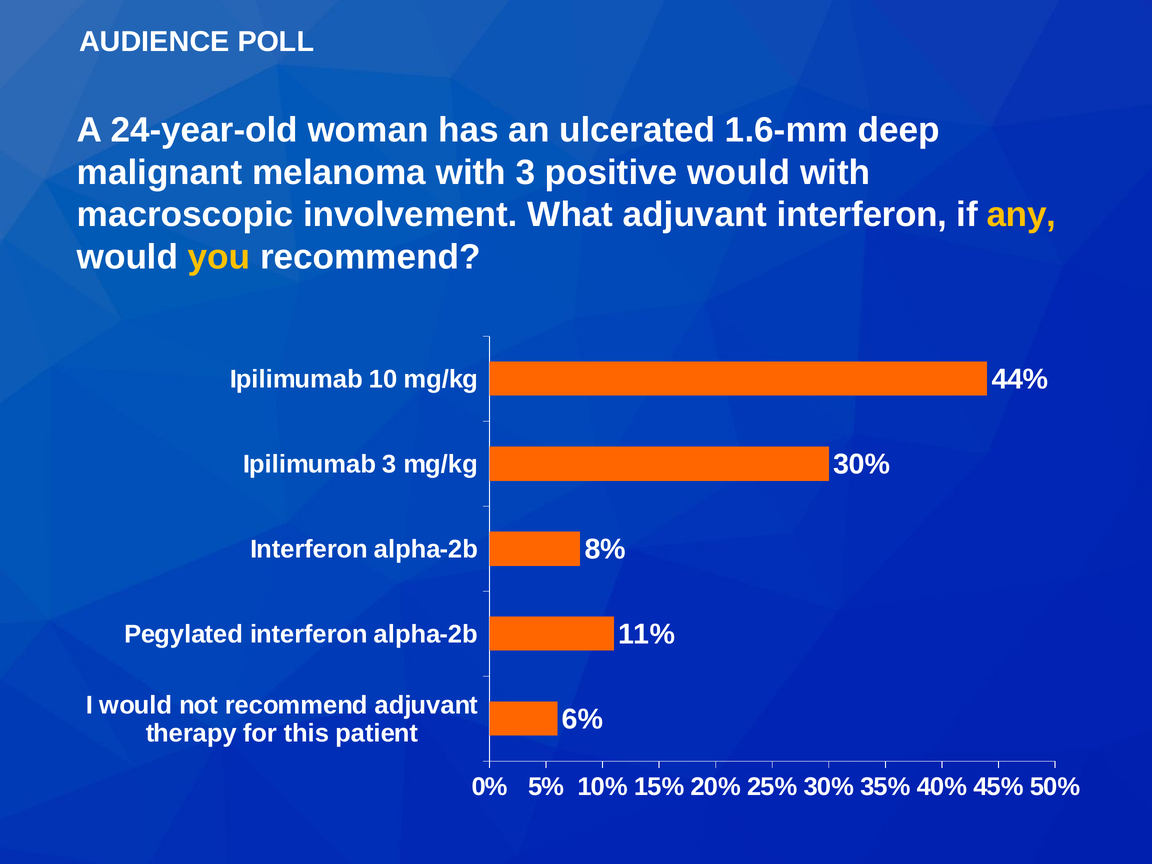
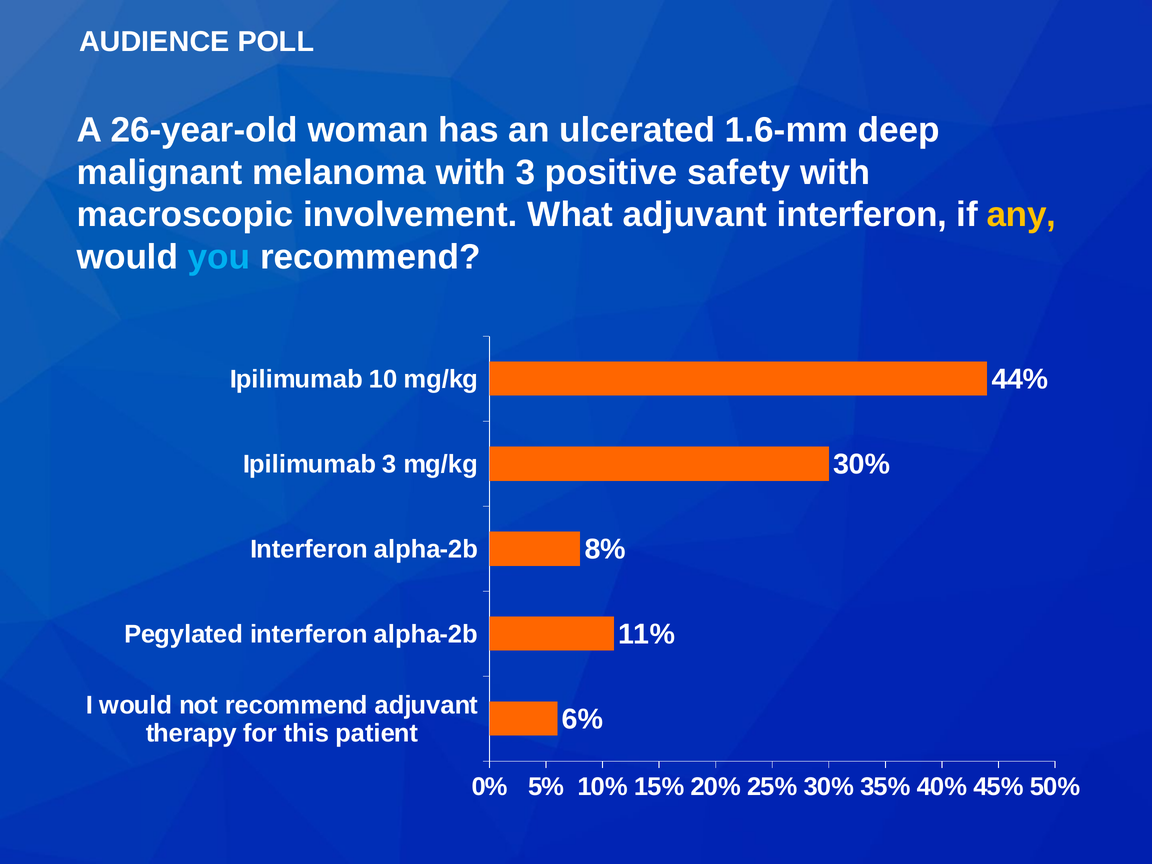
24-year-old: 24-year-old -> 26-year-old
positive would: would -> safety
you colour: yellow -> light blue
